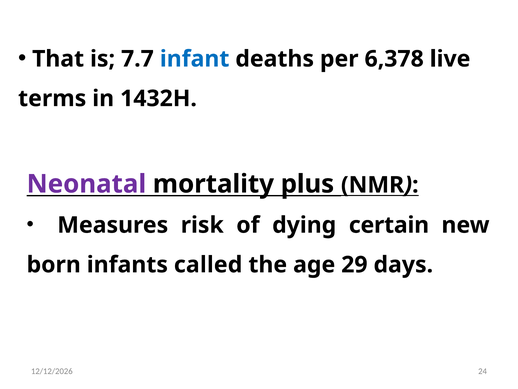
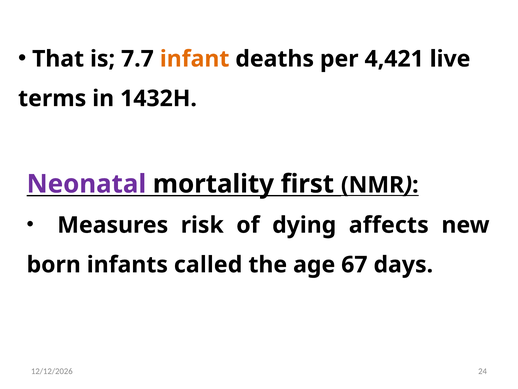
infant colour: blue -> orange
6,378: 6,378 -> 4,421
plus: plus -> first
certain: certain -> affects
29: 29 -> 67
